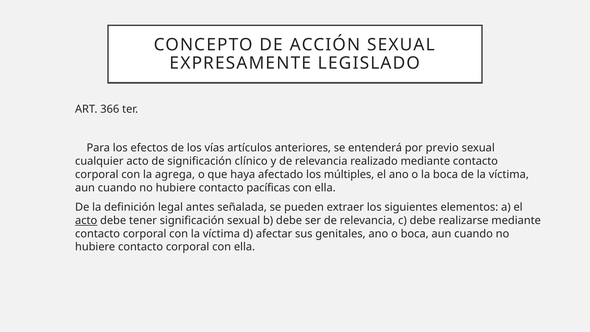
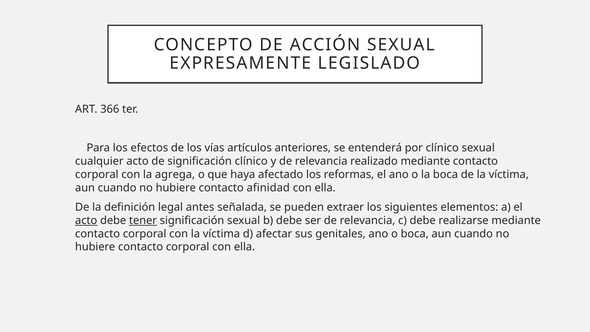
por previo: previo -> clínico
múltiples: múltiples -> reformas
pacíficas: pacíficas -> afinidad
tener underline: none -> present
